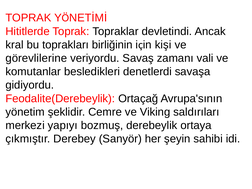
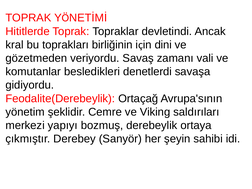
kişi: kişi -> dini
görevlilerine: görevlilerine -> gözetmeden
